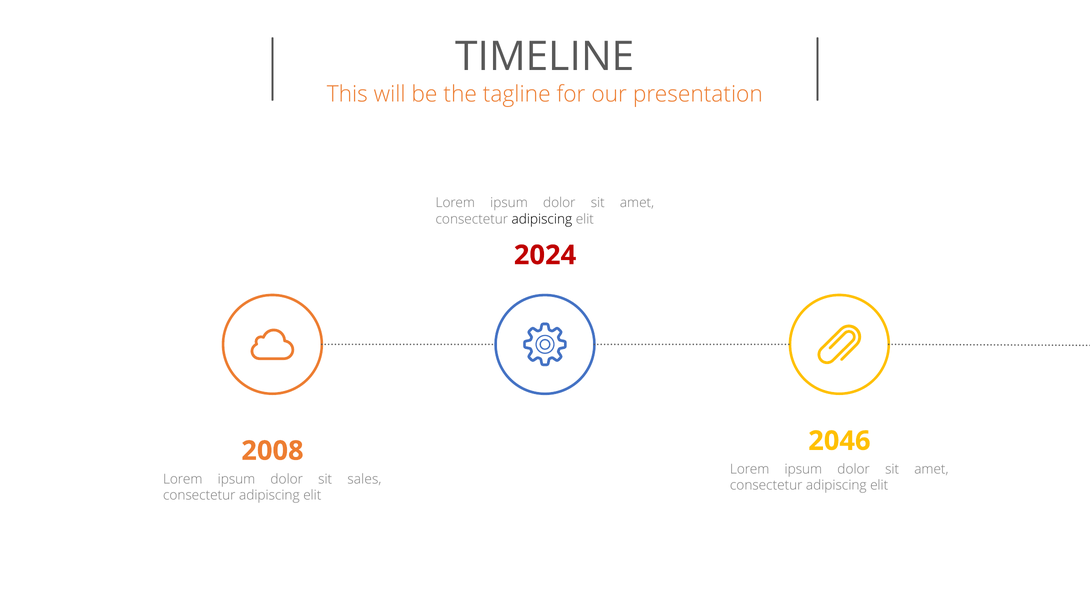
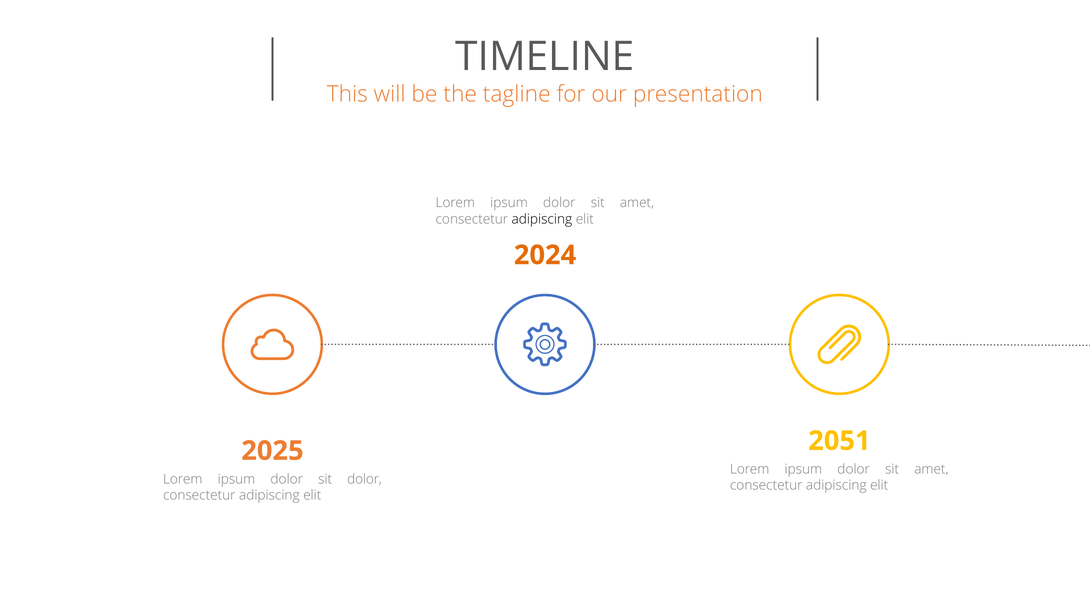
2024 colour: red -> orange
2046: 2046 -> 2051
2008: 2008 -> 2025
sit sales: sales -> dolor
